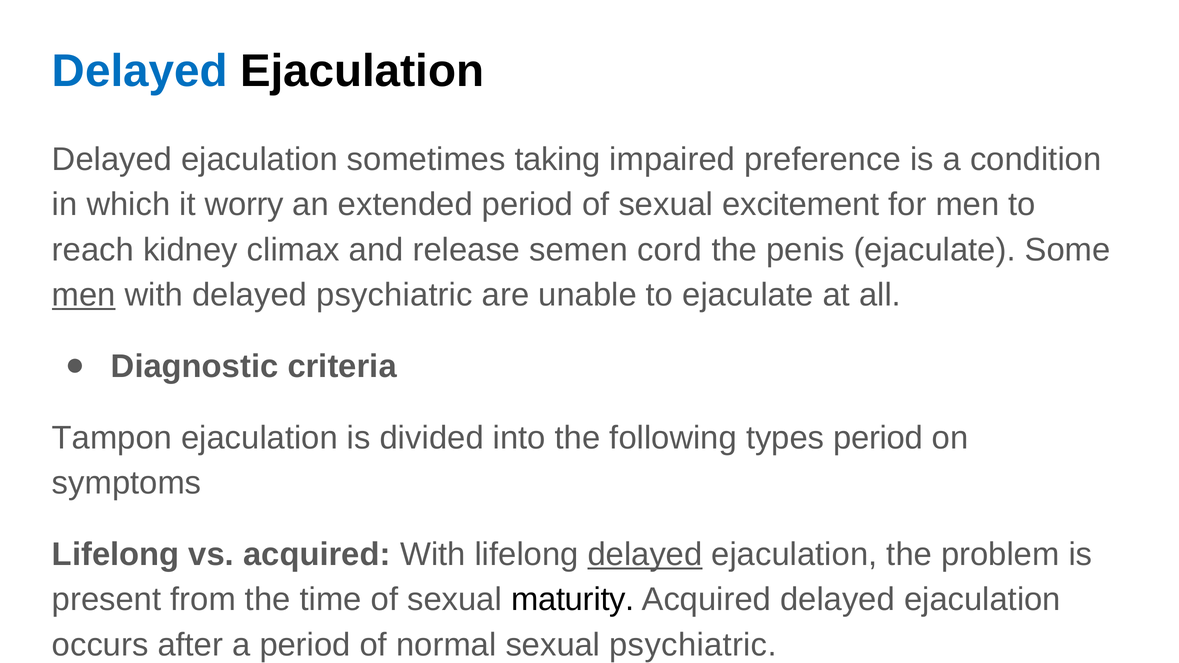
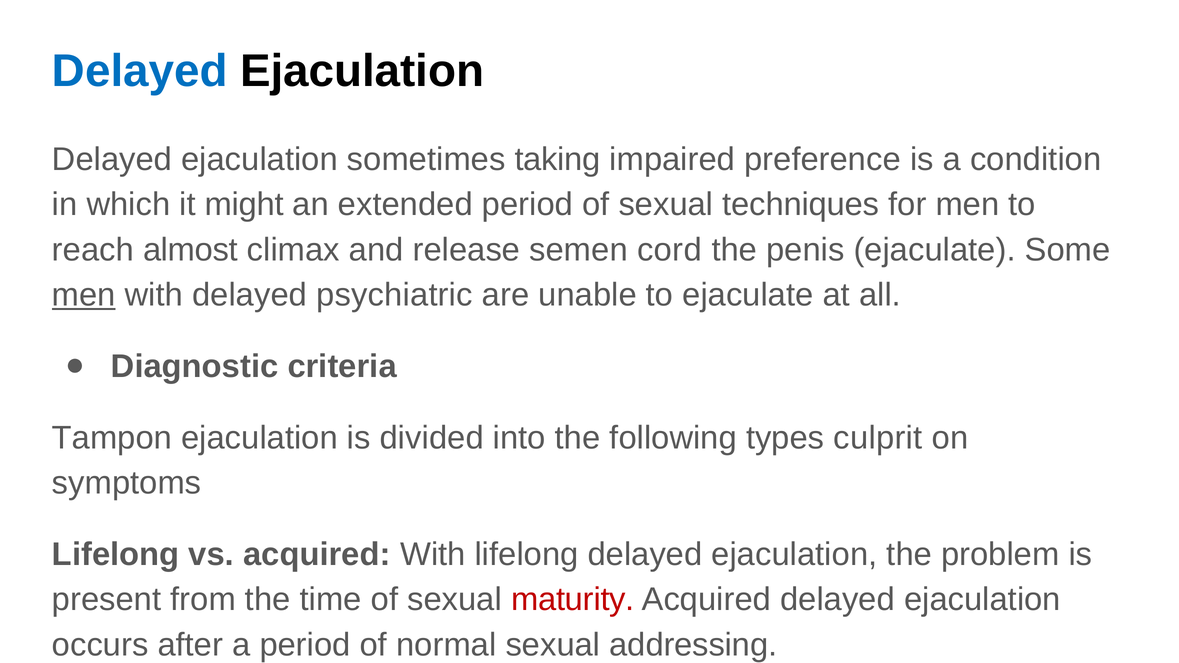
worry: worry -> might
excitement: excitement -> techniques
kidney: kidney -> almost
types period: period -> culprit
delayed at (645, 555) underline: present -> none
maturity colour: black -> red
sexual psychiatric: psychiatric -> addressing
